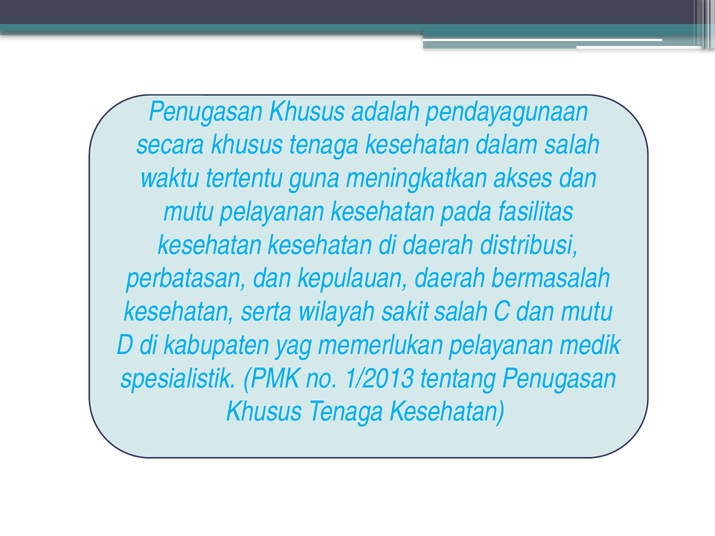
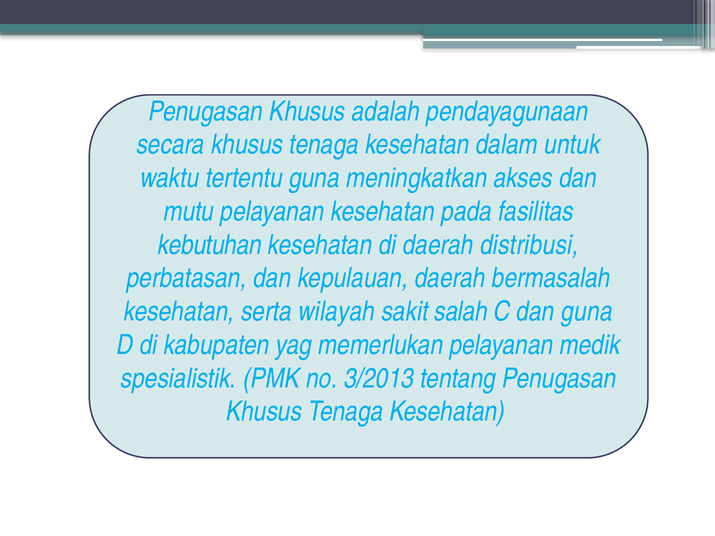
dalam salah: salah -> untuk
kesehatan at (210, 245): kesehatan -> kebutuhan
C dan mutu: mutu -> guna
1/2013: 1/2013 -> 3/2013
